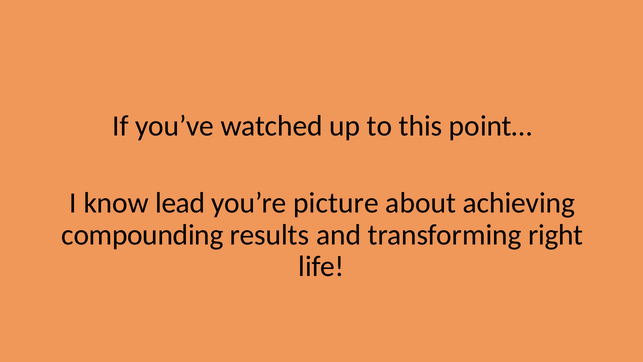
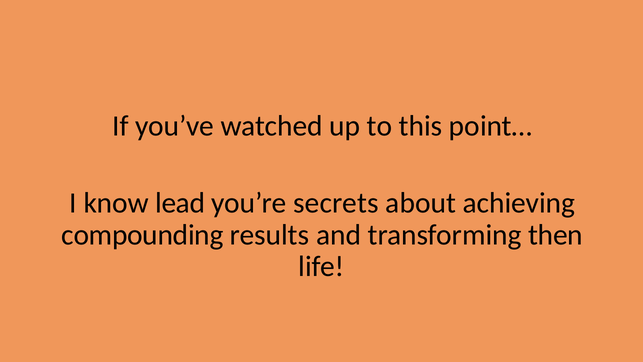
picture: picture -> secrets
right: right -> then
